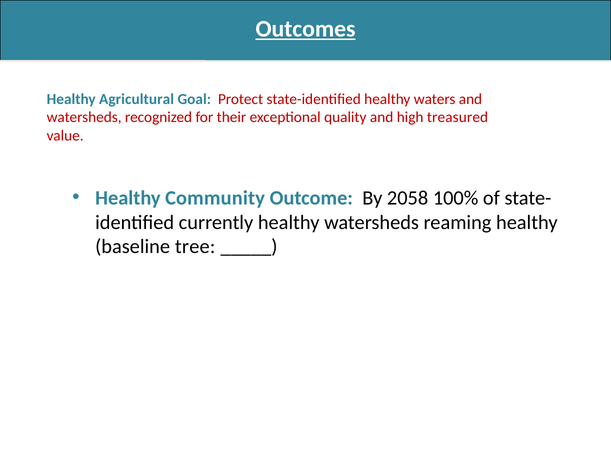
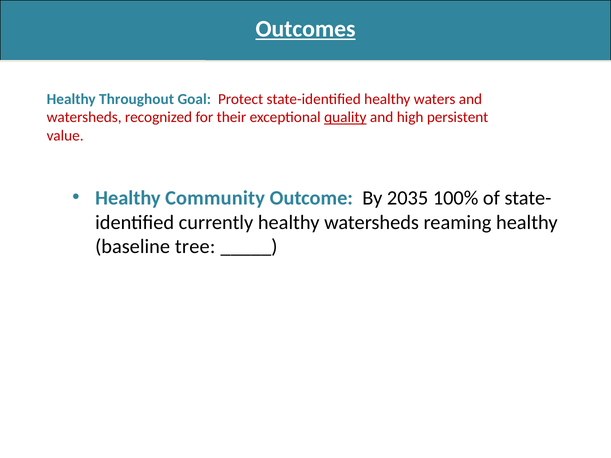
Agricultural: Agricultural -> Throughout
quality underline: none -> present
treasured: treasured -> persistent
2058: 2058 -> 2035
